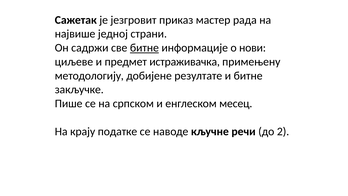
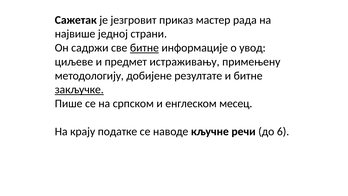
нови: нови -> увод
истраживачка: истраживачка -> истраживању
закључке underline: none -> present
2: 2 -> 6
